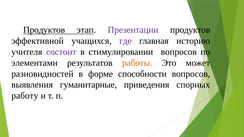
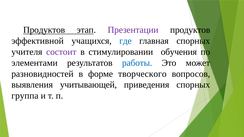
где colour: purple -> blue
главная историю: историю -> спорных
стимулировании вопросов: вопросов -> обучения
работы colour: orange -> blue
способности: способности -> творческого
гуманитарные: гуманитарные -> учитывающей
работу: работу -> группа
